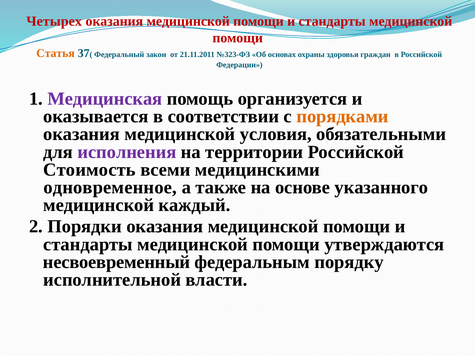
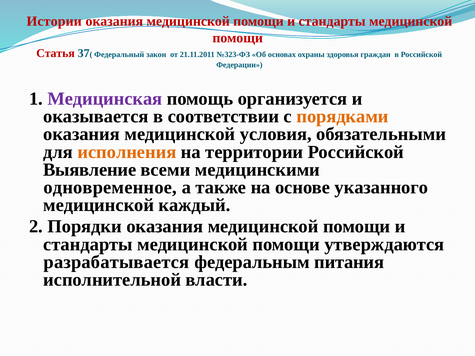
Четырех: Четырех -> Истории
Статья colour: orange -> red
исполнения colour: purple -> orange
Стоимость: Стоимость -> Выявление
несвоевременный: несвоевременный -> разрабатывается
порядку: порядку -> питания
